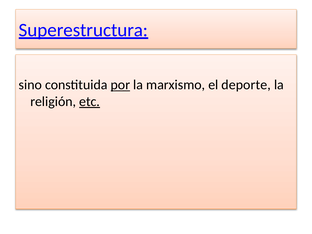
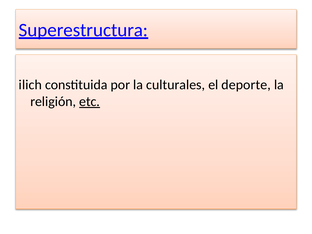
sino: sino -> ilich
por underline: present -> none
marxismo: marxismo -> culturales
